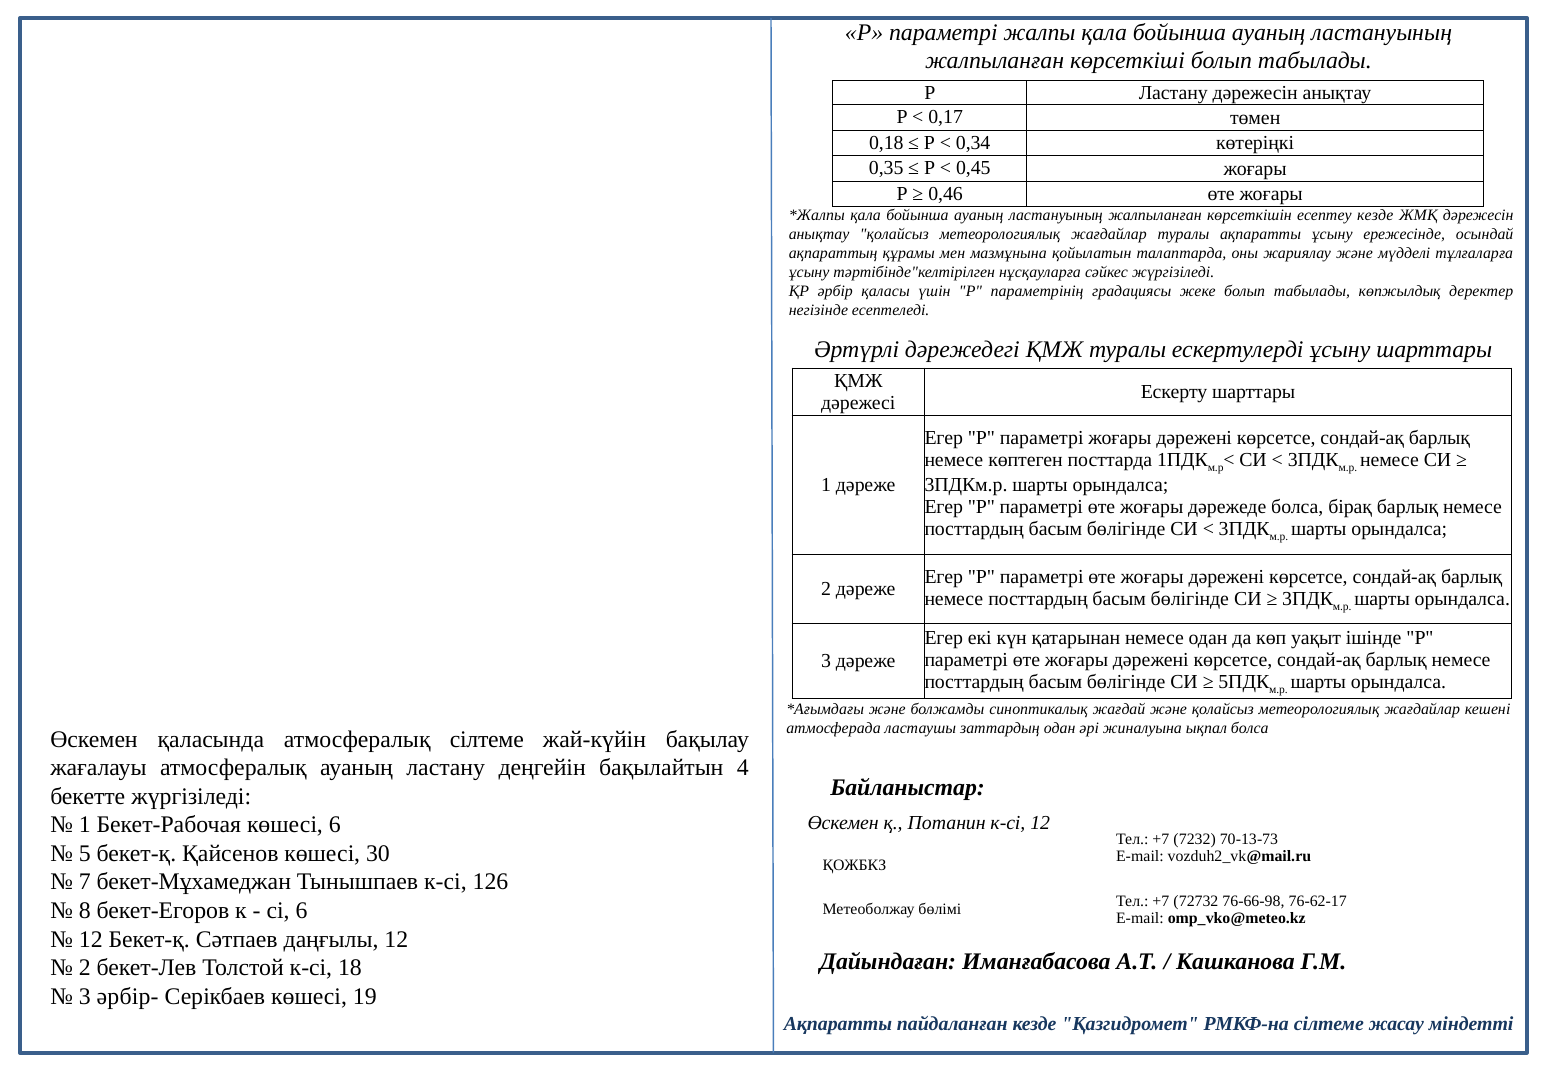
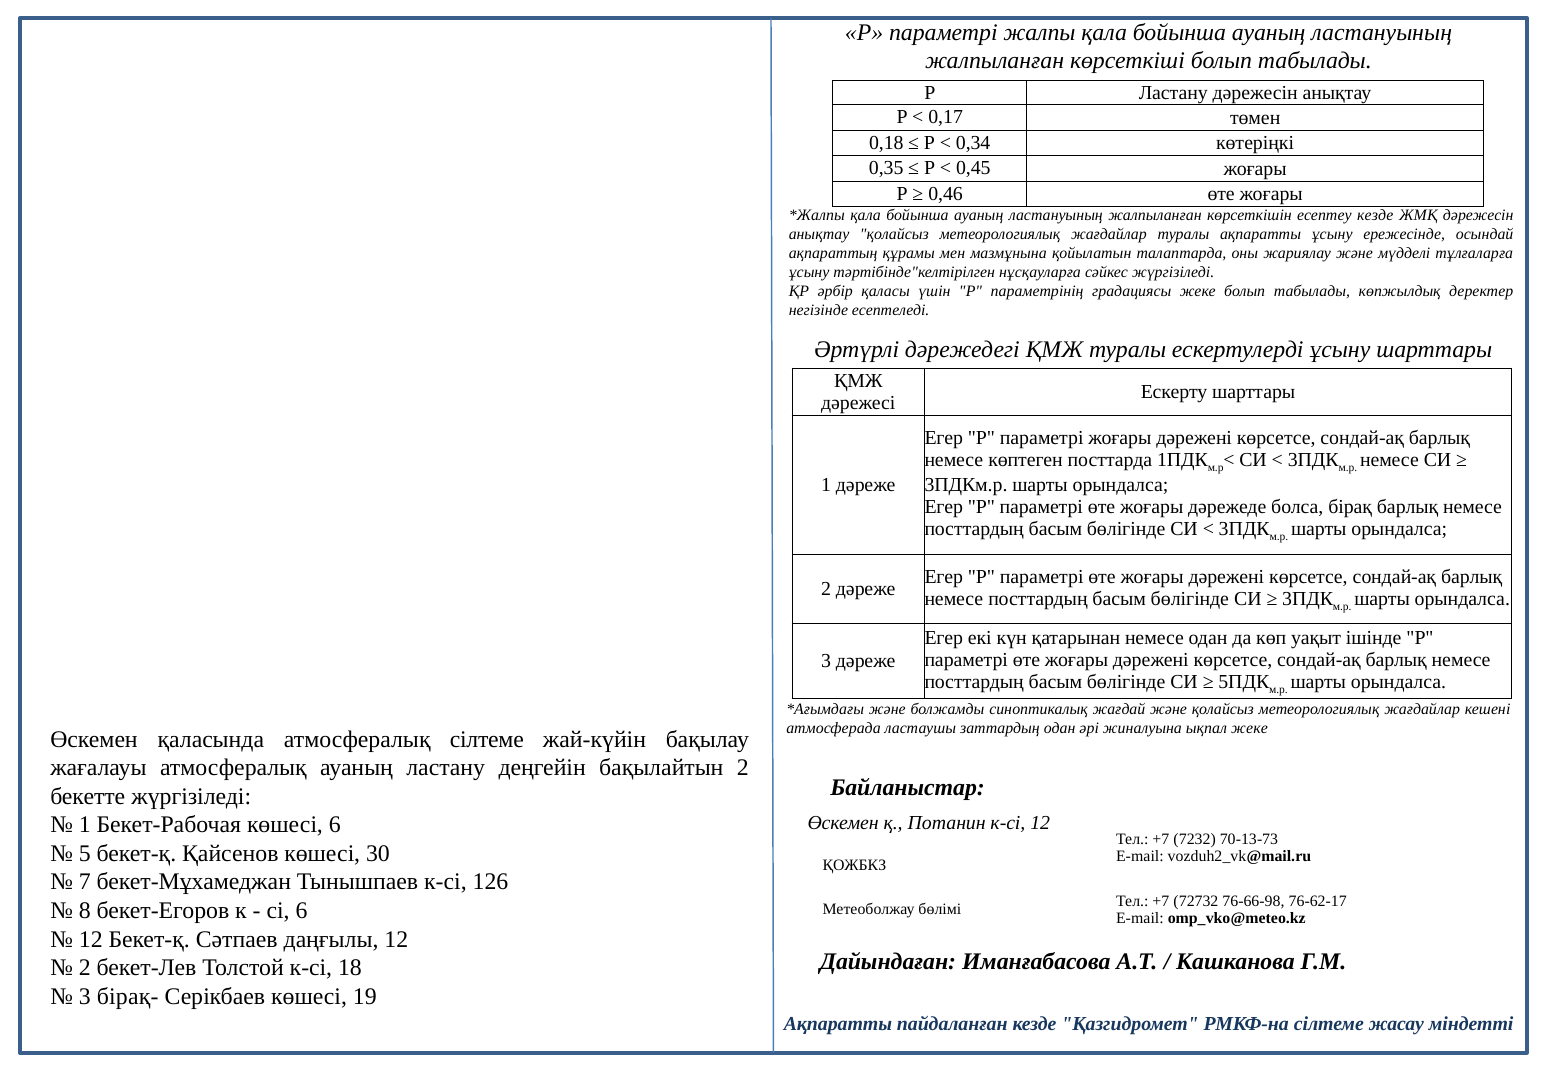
ықпал болса: болса -> жеке
бақылайтын 4: 4 -> 2
әрбір-: әрбір- -> бірақ-
